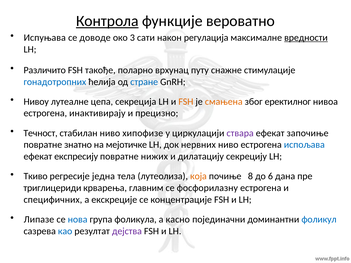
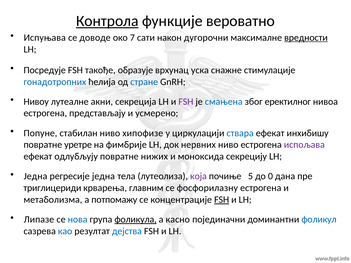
3: 3 -> 7
регулација: регулација -> дугорочни
Различито: Различито -> Посредује
поларно: поларно -> образује
путу: путу -> уска
цепа: цепа -> акни
FSH at (186, 102) colour: orange -> purple
смањена colour: orange -> blue
инактивирају: инактивирају -> представљају
прецизно: прецизно -> усмерено
Течност: Течност -> Попуне
ствара colour: purple -> blue
започиње: започиње -> инхибишу
знатно: знатно -> уретре
мејотичке: мејотичке -> фимбрије
испољава colour: blue -> purple
експресију: експресију -> одлубљују
дилатацију: дилатацију -> моноксида
Ткиво at (36, 176): Ткиво -> Једна
која colour: orange -> purple
8: 8 -> 5
6: 6 -> 0
специфичних: специфичних -> метаболизма
екскреције: екскреције -> потпомажу
FSH at (222, 200) underline: none -> present
фоликула underline: none -> present
дејства colour: purple -> blue
